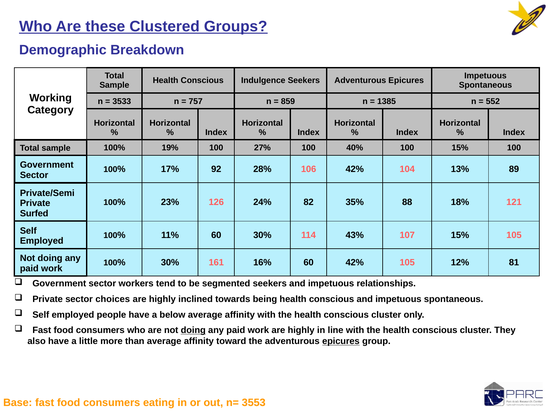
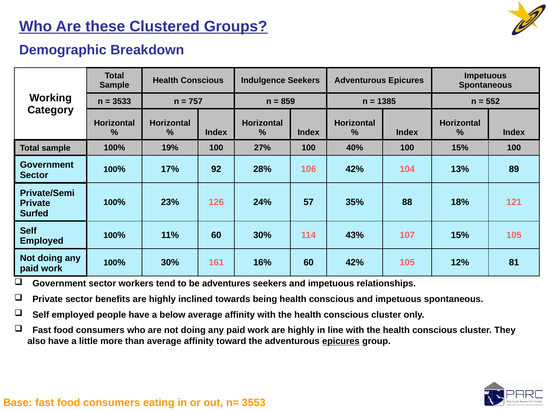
82: 82 -> 57
segmented: segmented -> adventures
choices: choices -> benefits
doing at (193, 330) underline: present -> none
